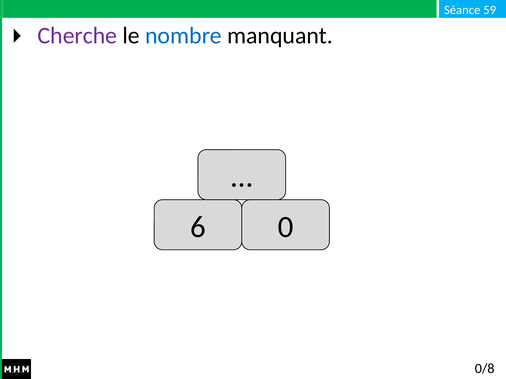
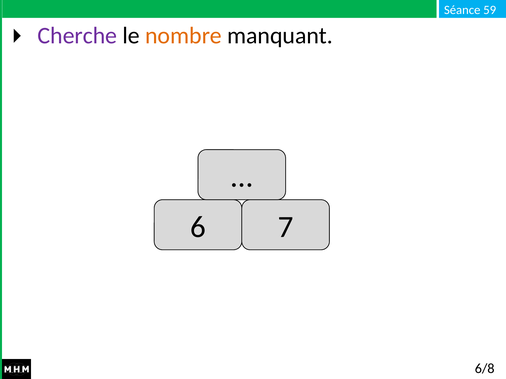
nombre colour: blue -> orange
0: 0 -> 7
0/8: 0/8 -> 6/8
